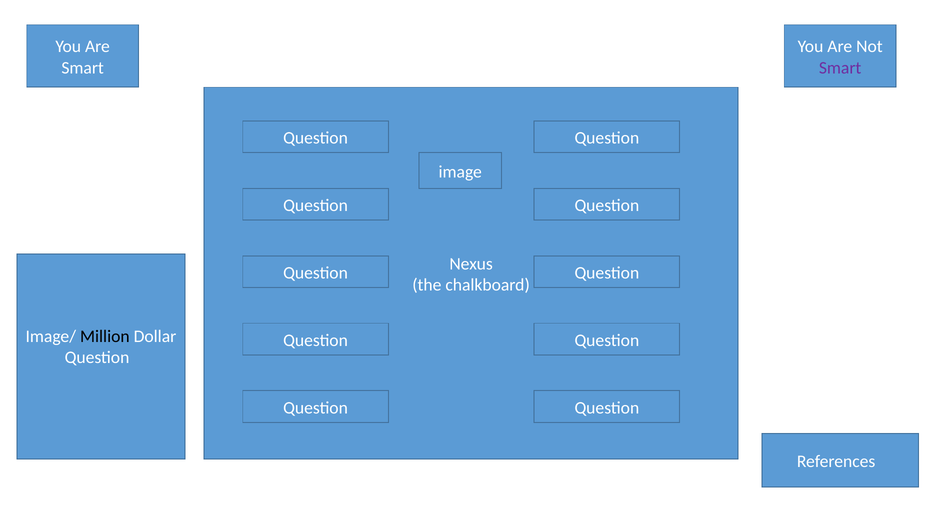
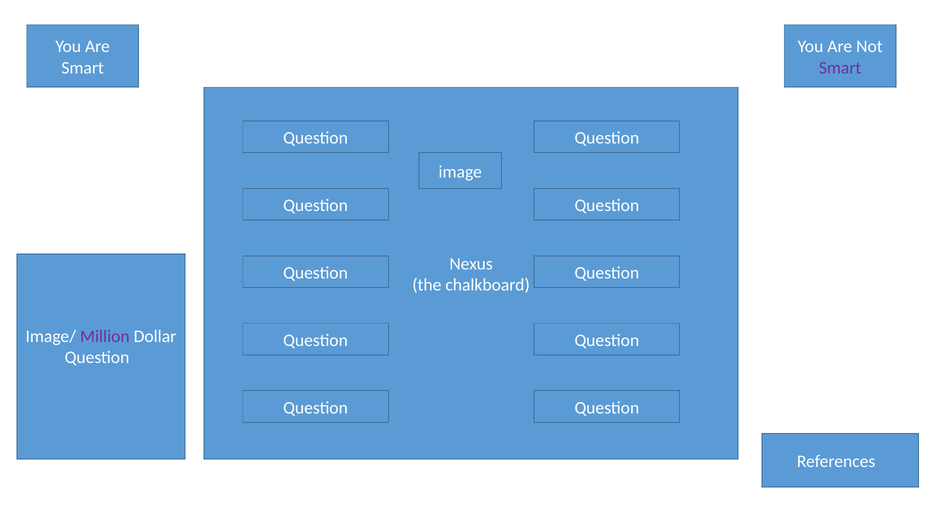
Million colour: black -> purple
